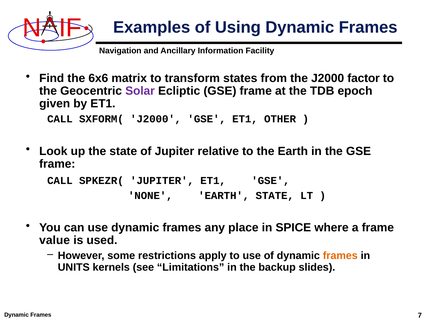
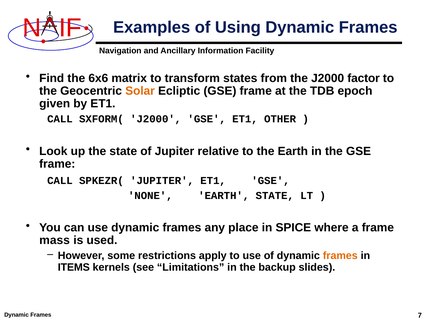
Solar colour: purple -> orange
value: value -> mass
UNITS: UNITS -> ITEMS
